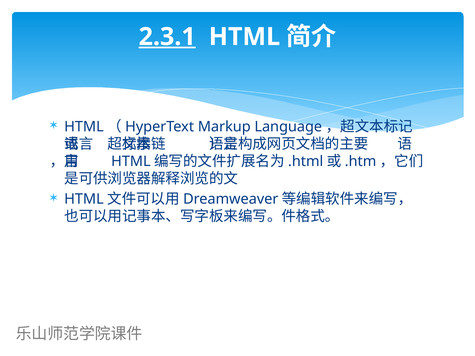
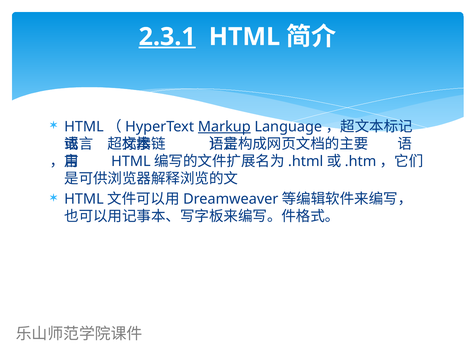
Markup underline: none -> present
